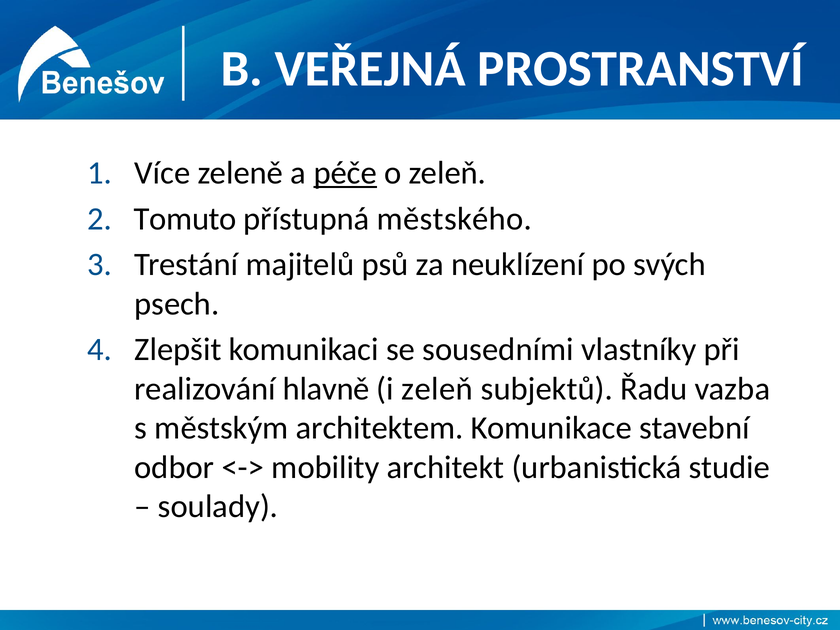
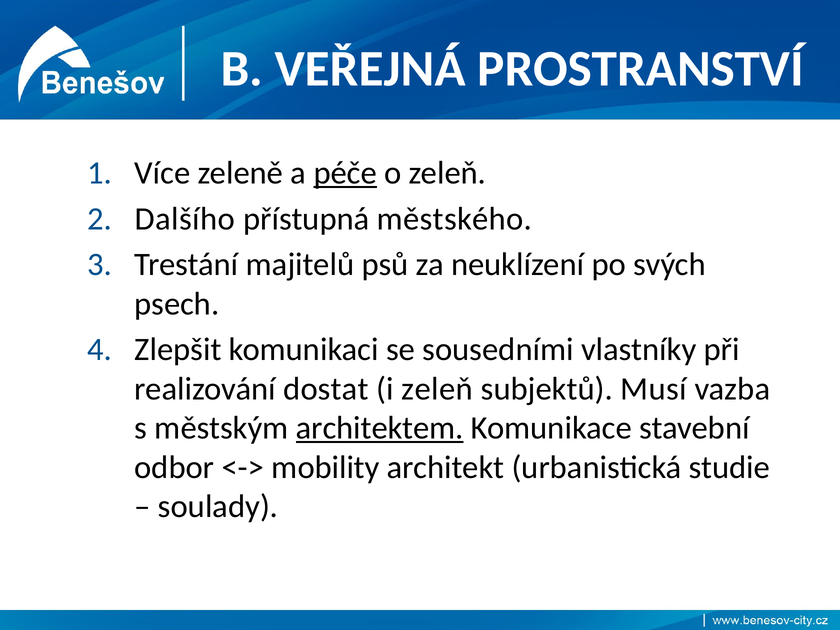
Tomuto: Tomuto -> Dalšího
hlavně: hlavně -> dostat
Řadu: Řadu -> Musí
architektem underline: none -> present
